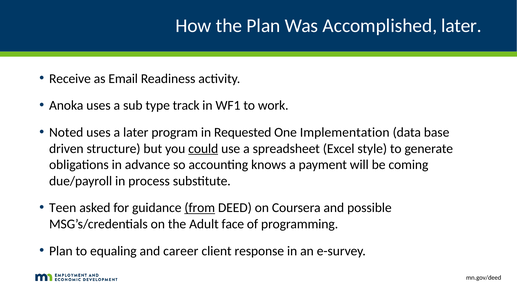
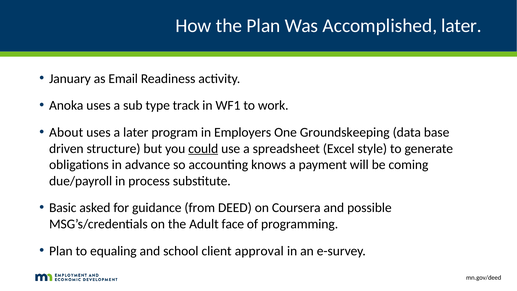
Receive: Receive -> January
Noted: Noted -> About
Requested: Requested -> Employers
Implementation: Implementation -> Groundskeeping
Teen: Teen -> Basic
from underline: present -> none
career: career -> school
response: response -> approval
